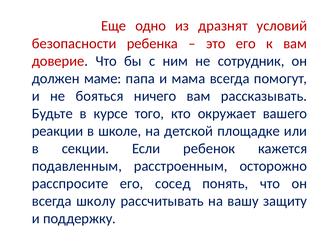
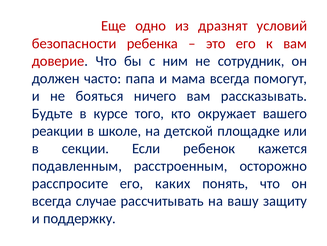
маме: маме -> часто
сосед: сосед -> каких
школу: школу -> случае
